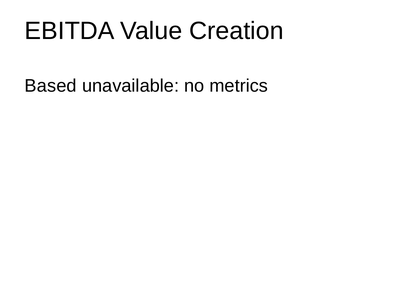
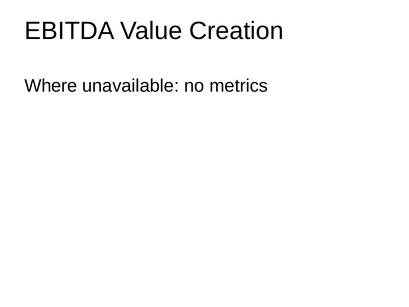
Based: Based -> Where
